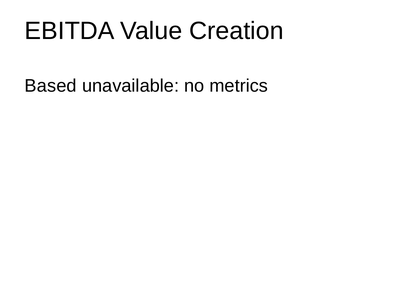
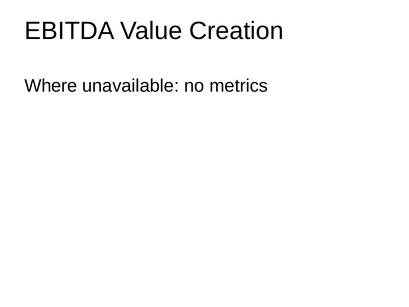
Based: Based -> Where
